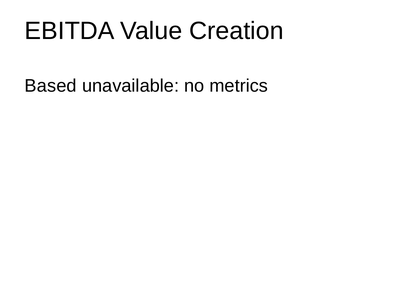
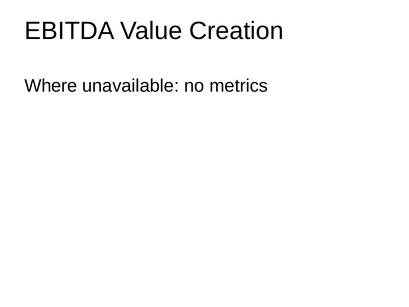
Based: Based -> Where
